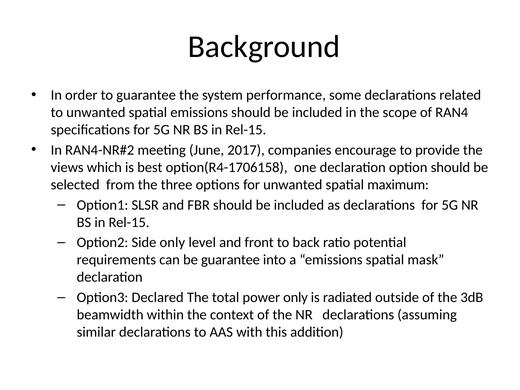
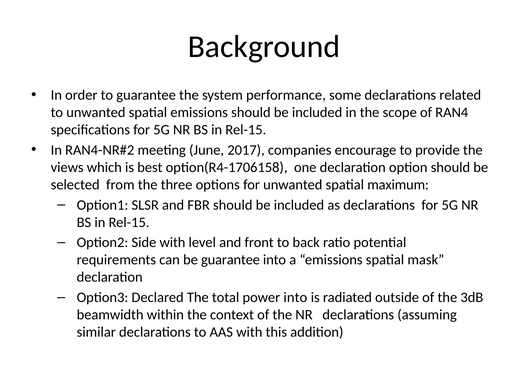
Side only: only -> with
power only: only -> into
